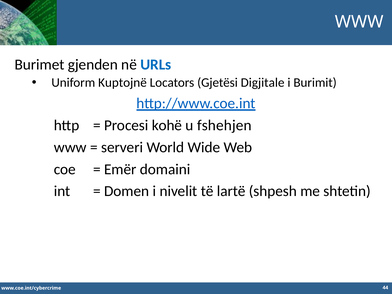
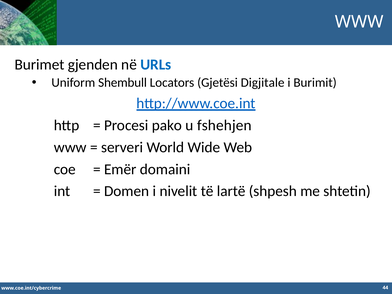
Kuptojnë: Kuptojnë -> Shembull
kohë: kohë -> pako
